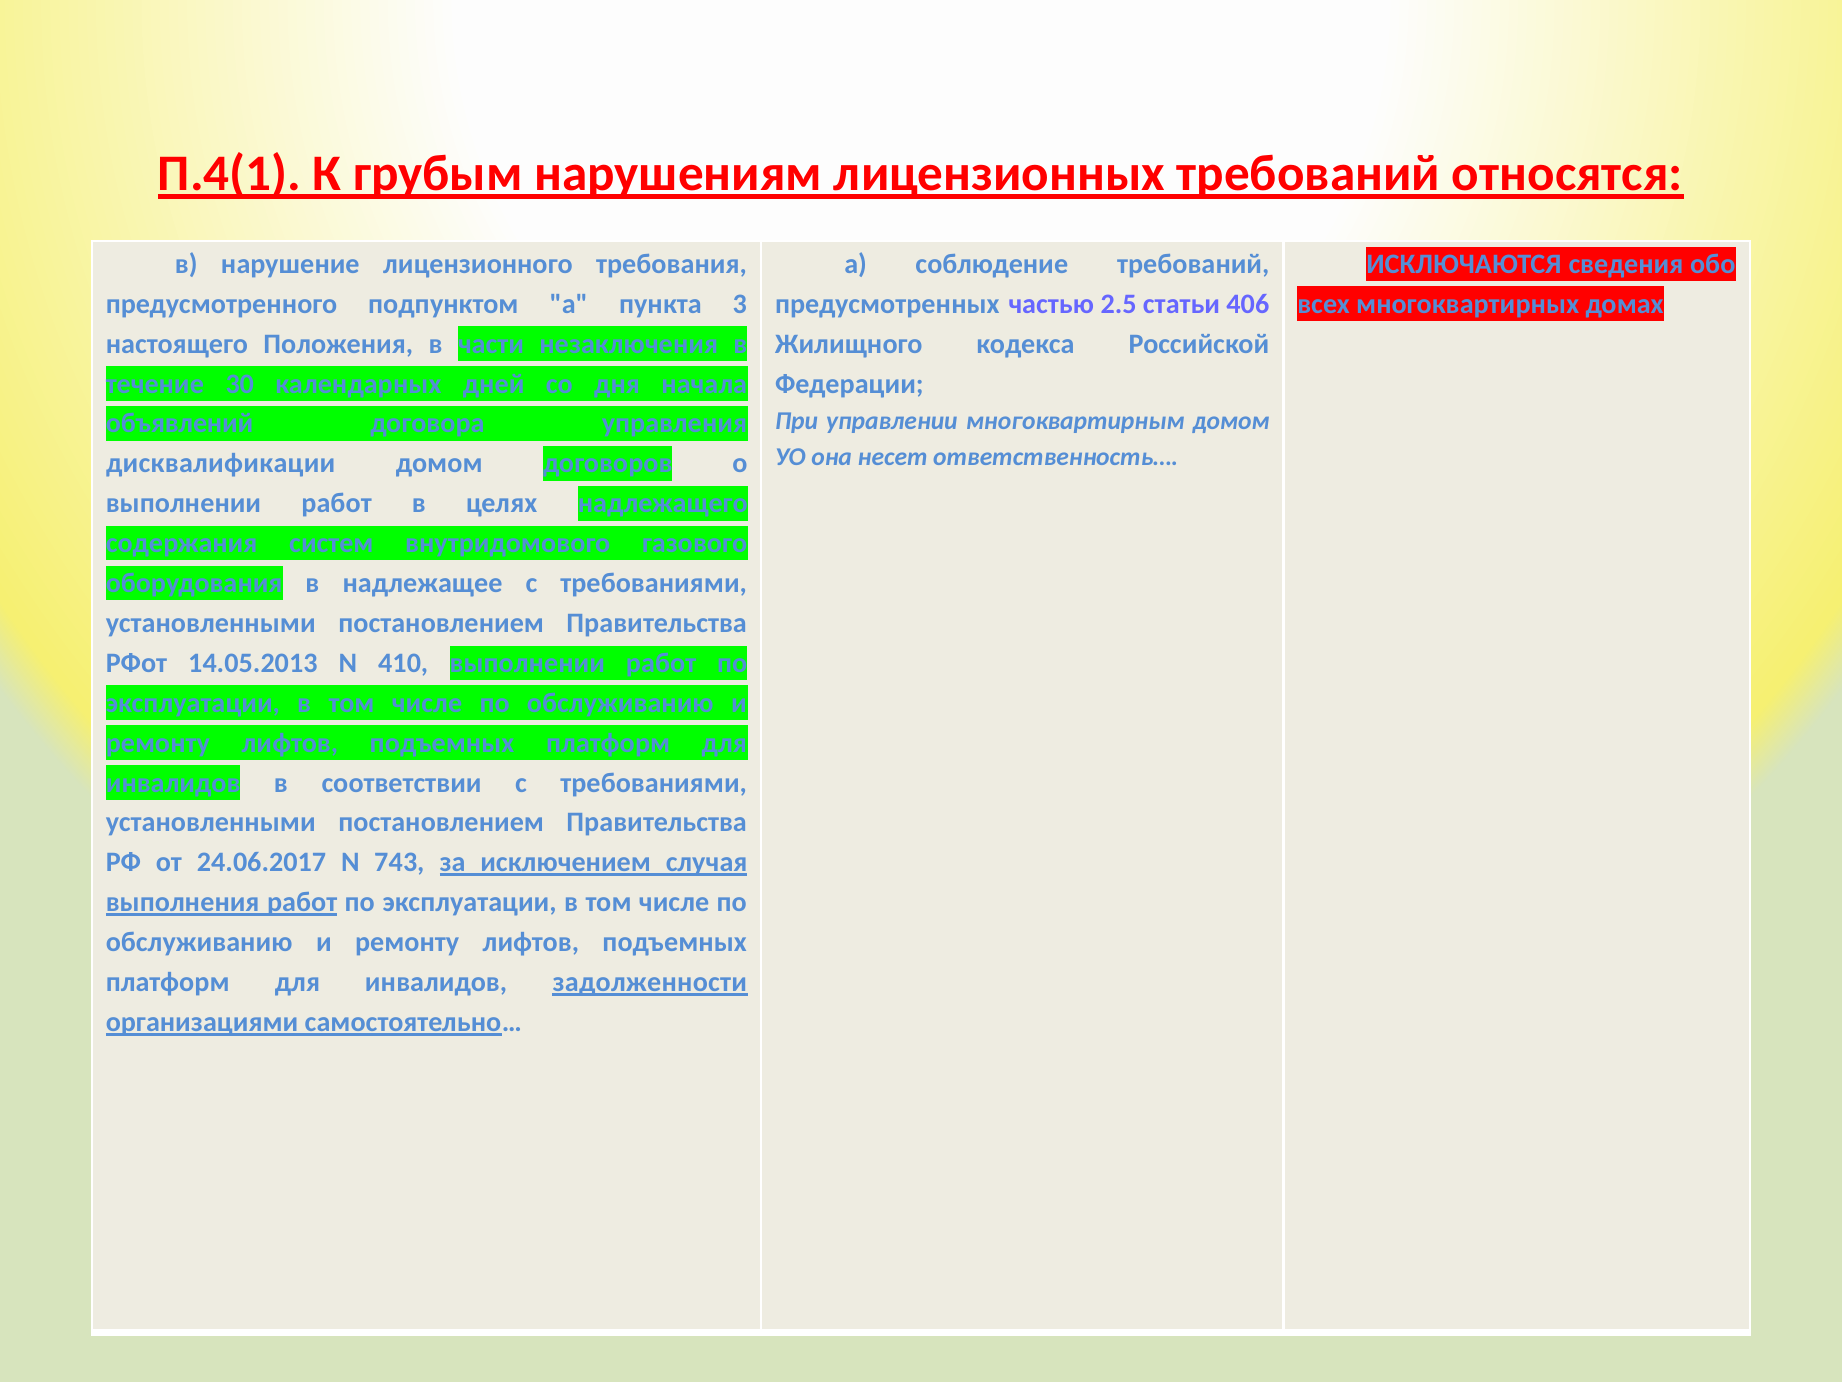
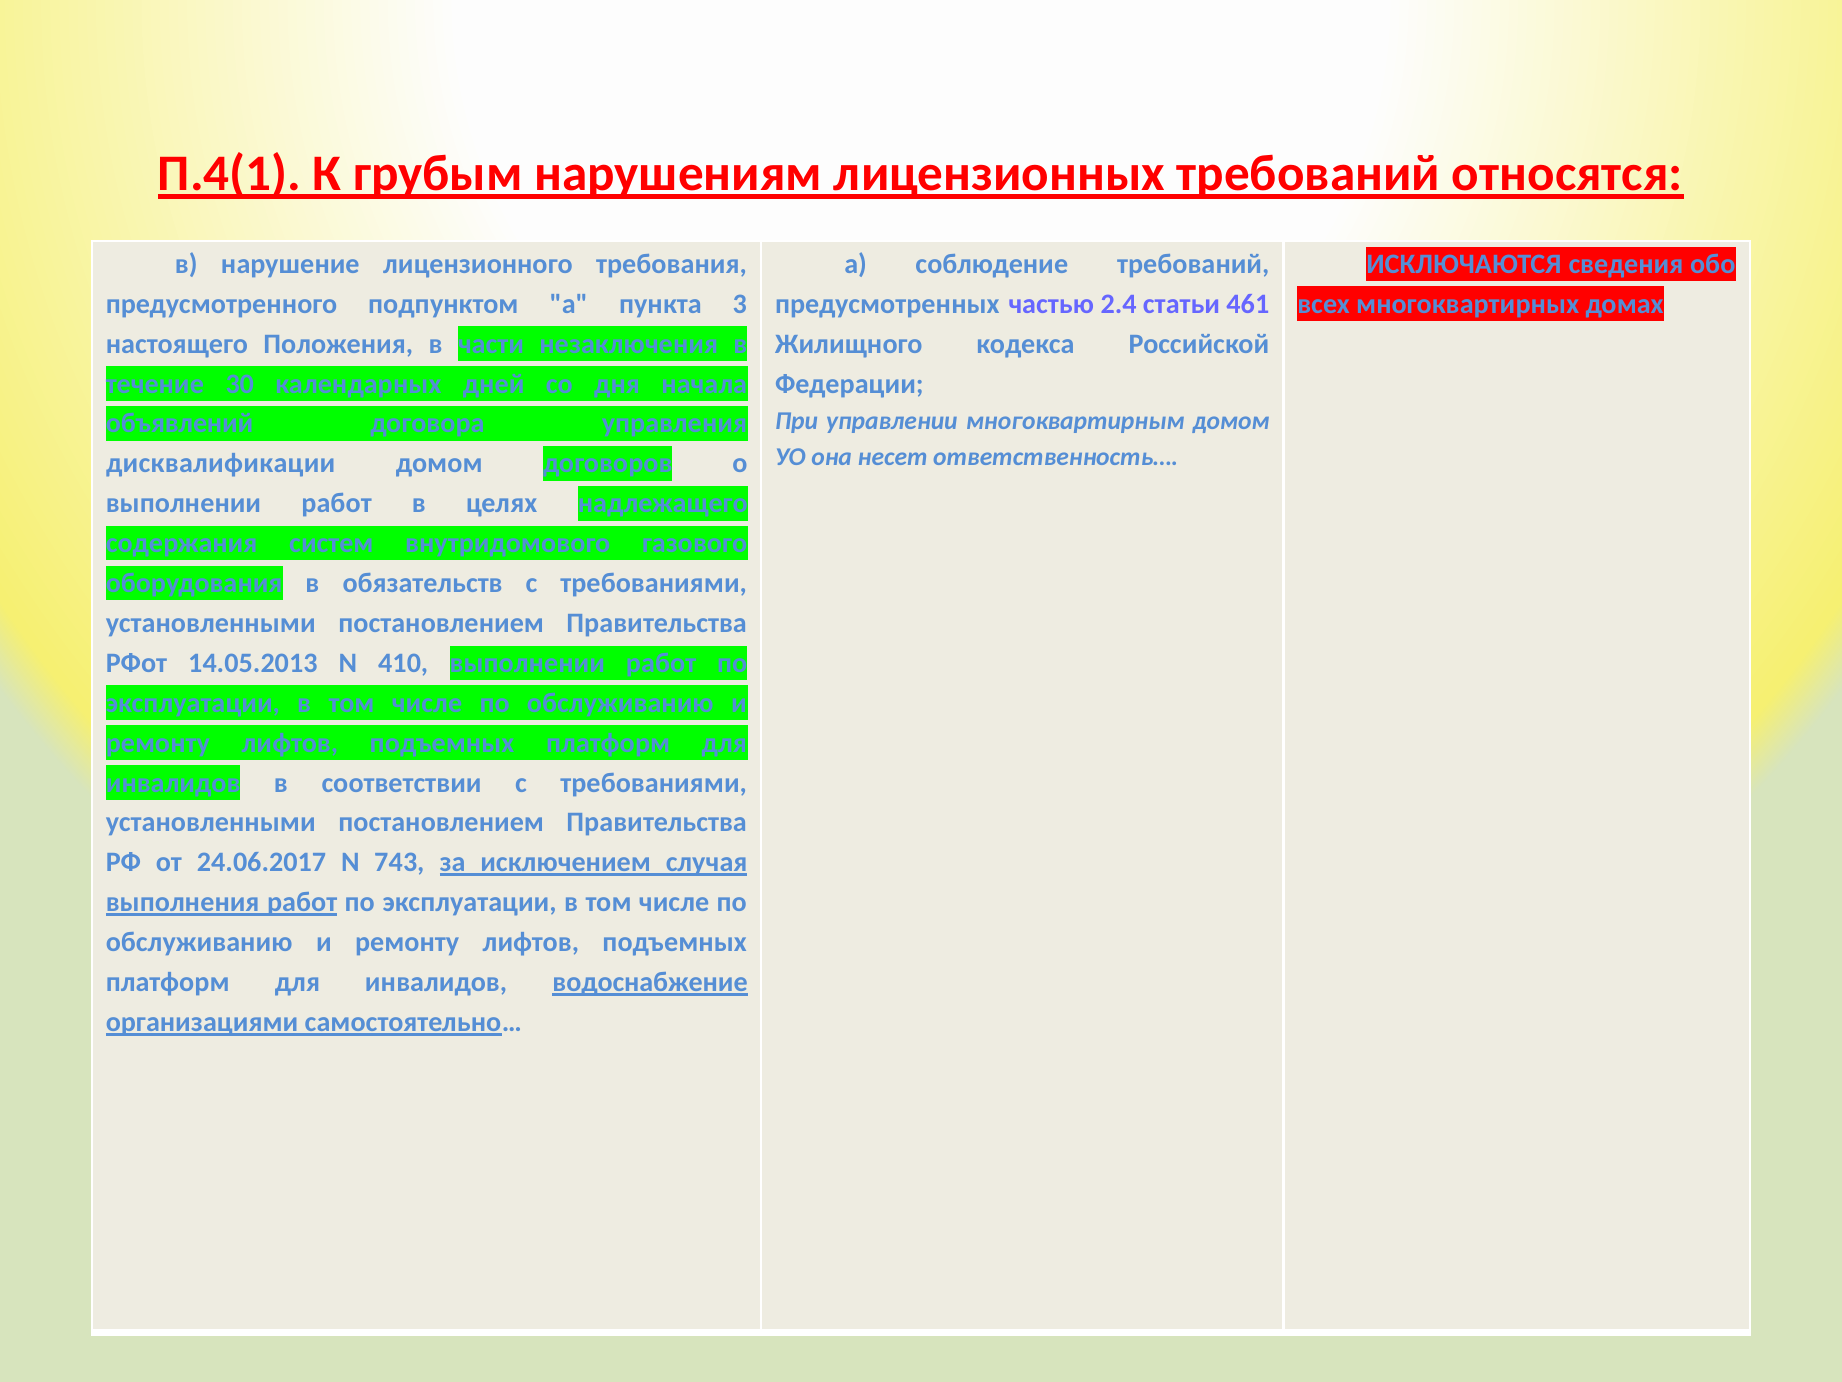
2.5: 2.5 -> 2.4
406: 406 -> 461
надлежащее: надлежащее -> обязательств
задолженности: задолженности -> водоснабжение
